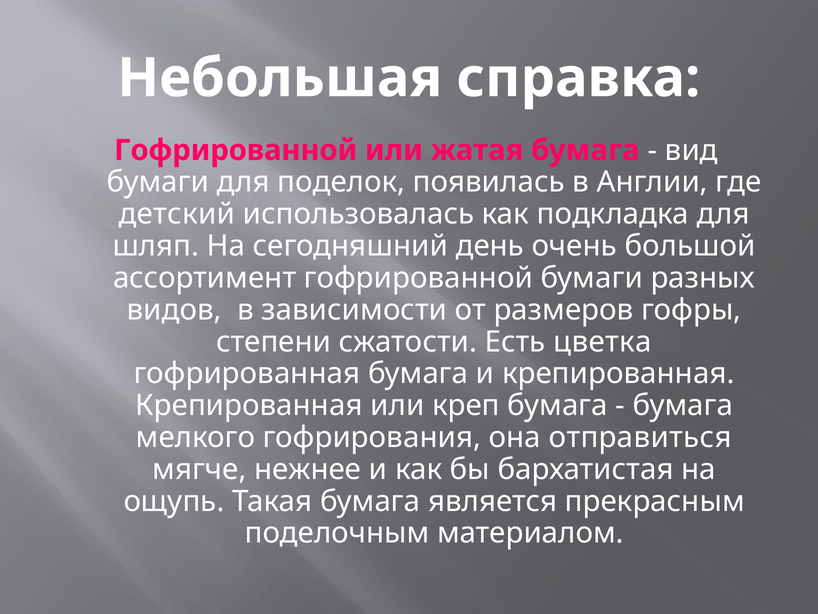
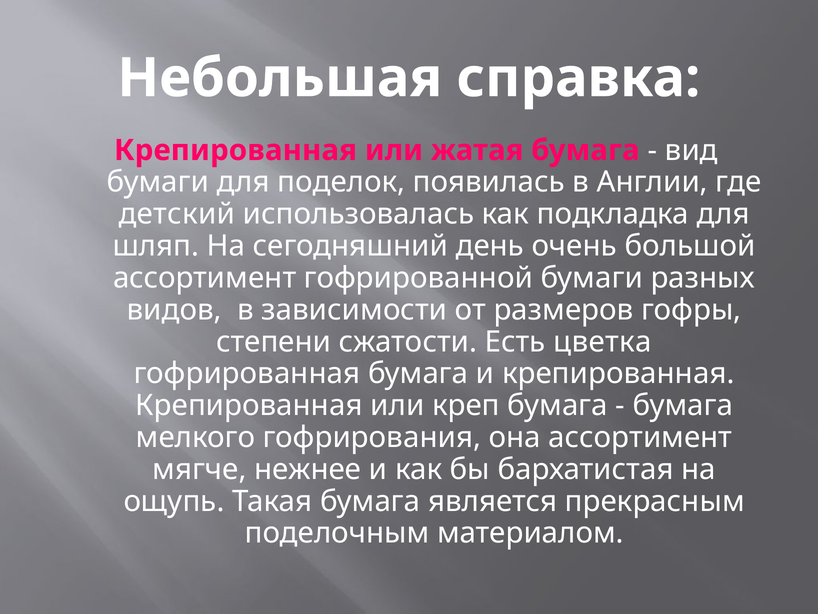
Гофрированной at (236, 150): Гофрированной -> Крепированная
она отправиться: отправиться -> ассортимент
